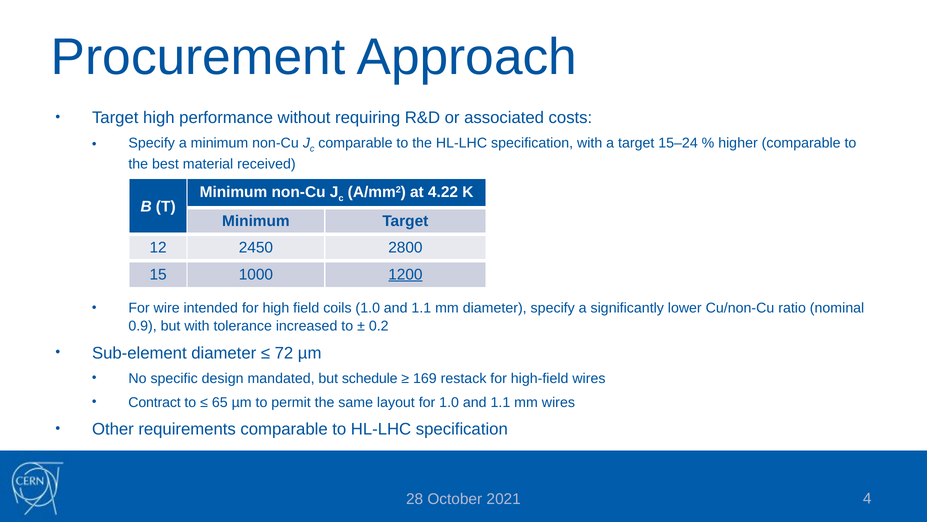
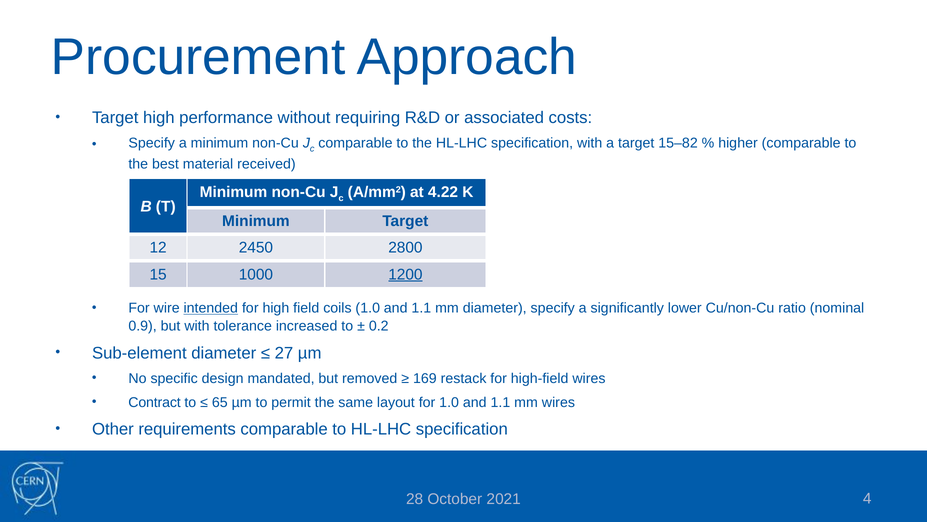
15–24: 15–24 -> 15–82
intended underline: none -> present
72: 72 -> 27
schedule: schedule -> removed
